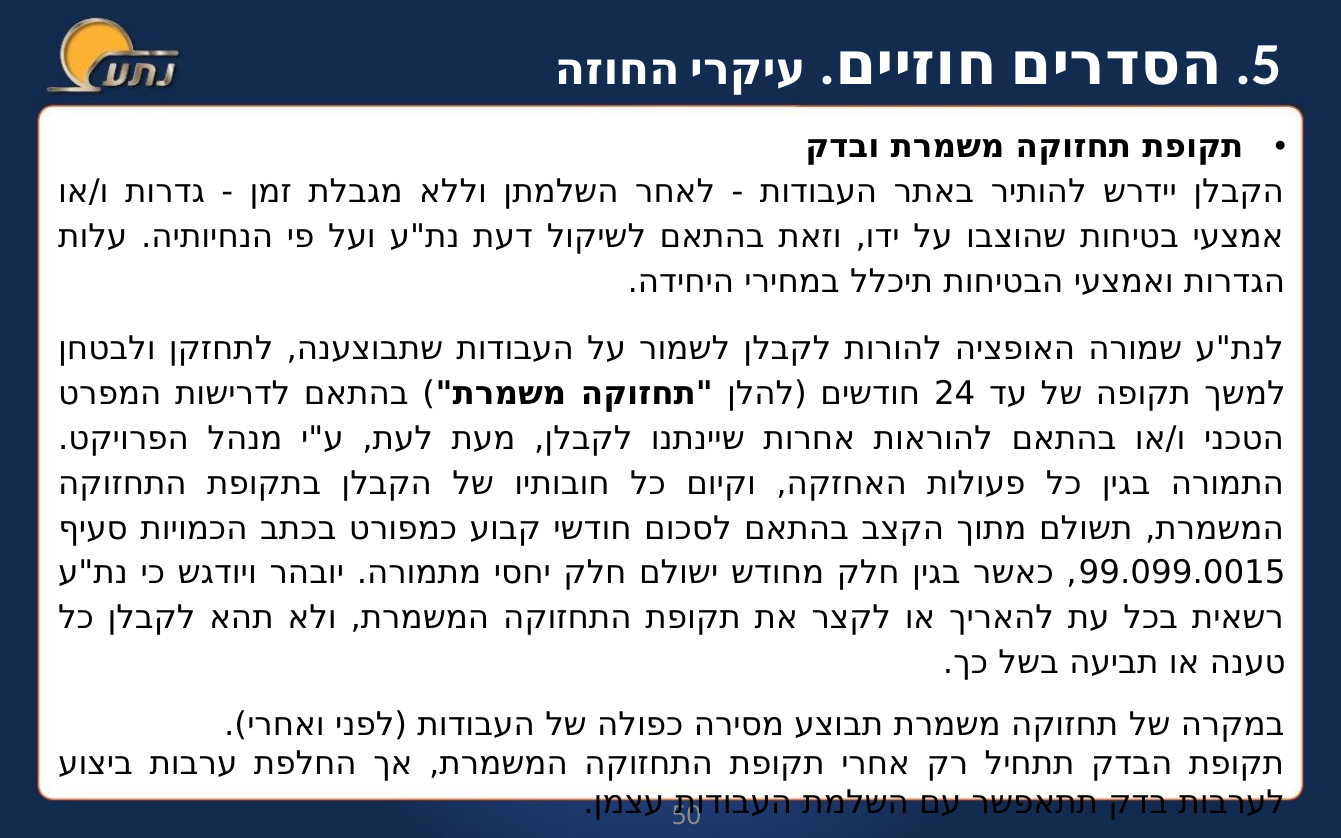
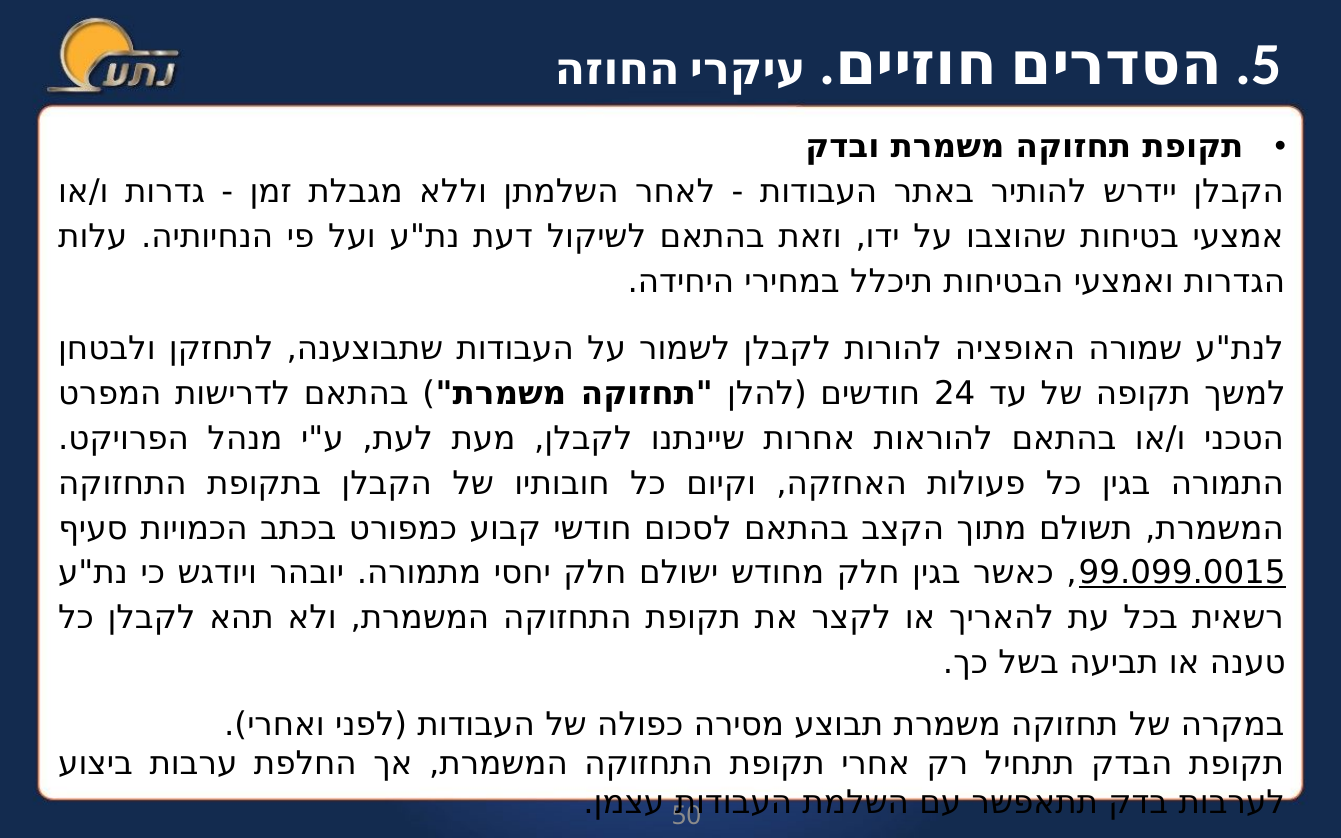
99.099.0015 underline: none -> present
